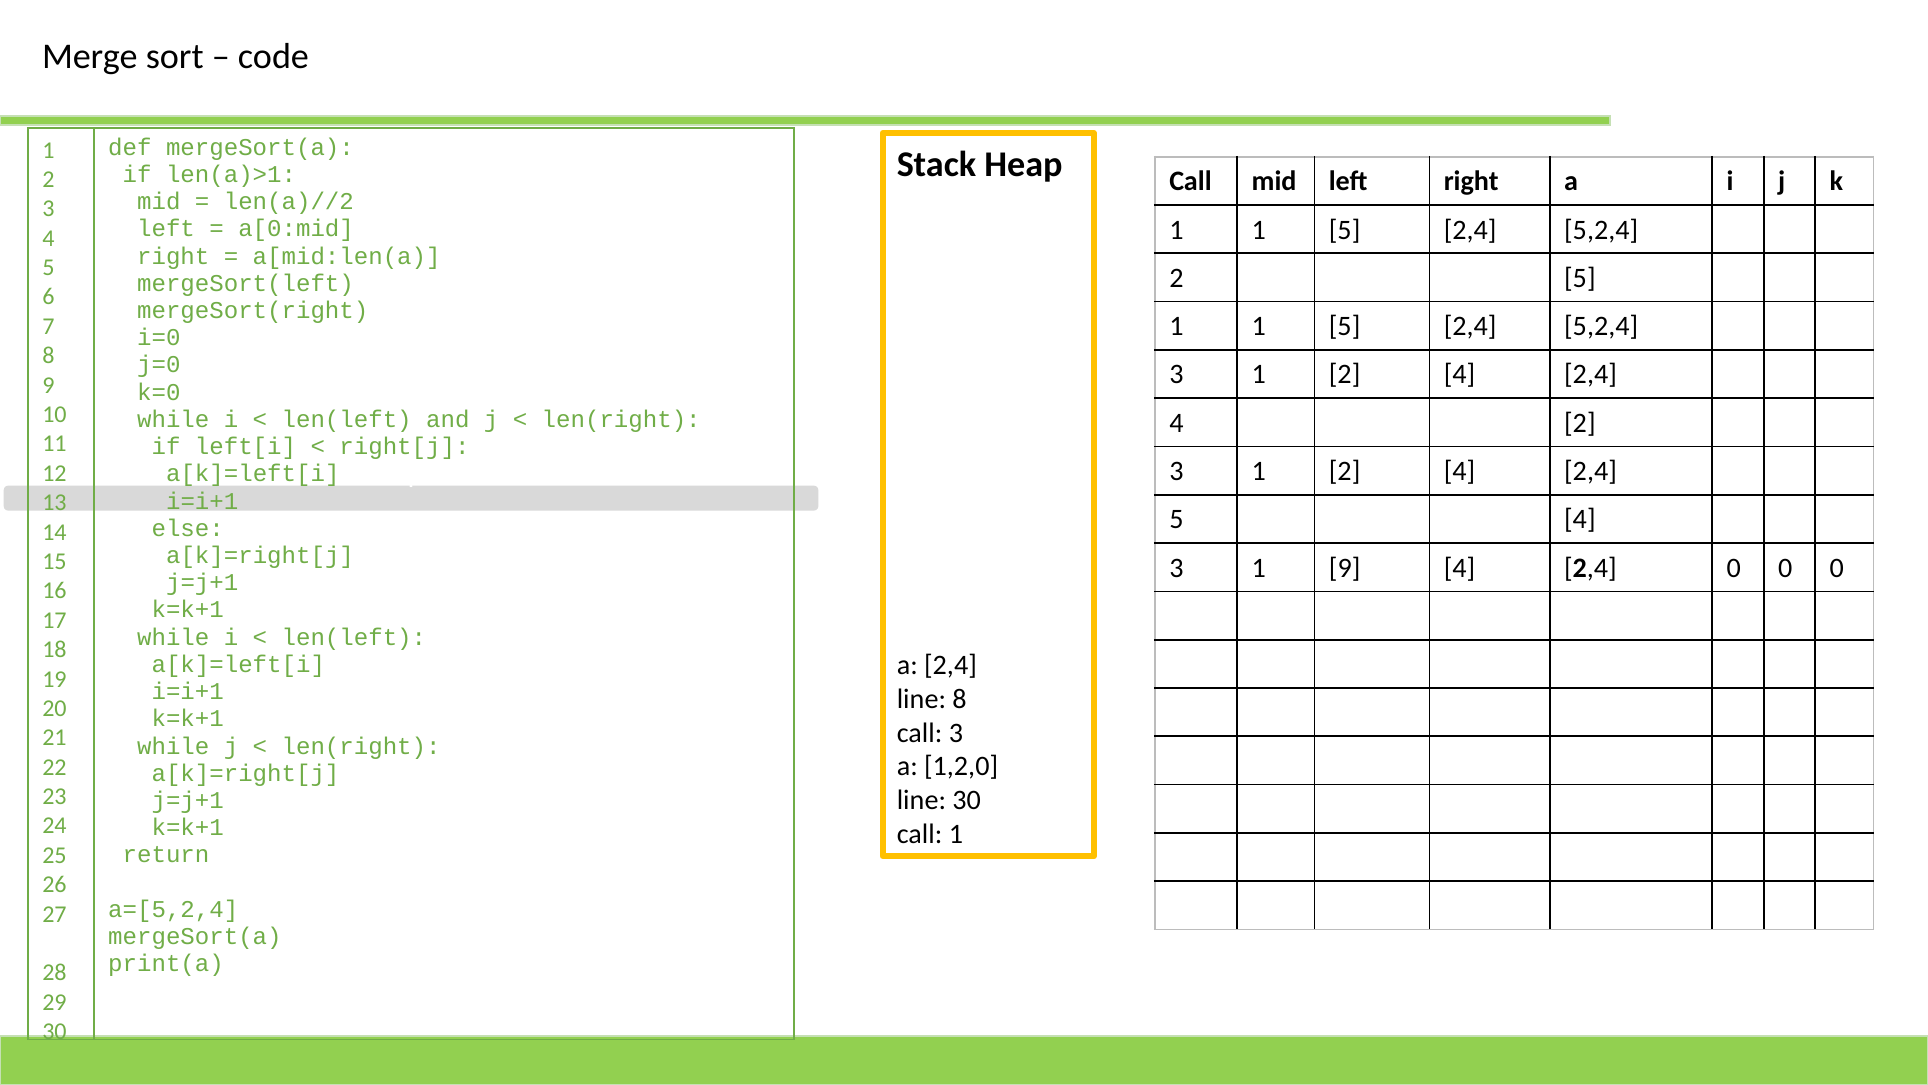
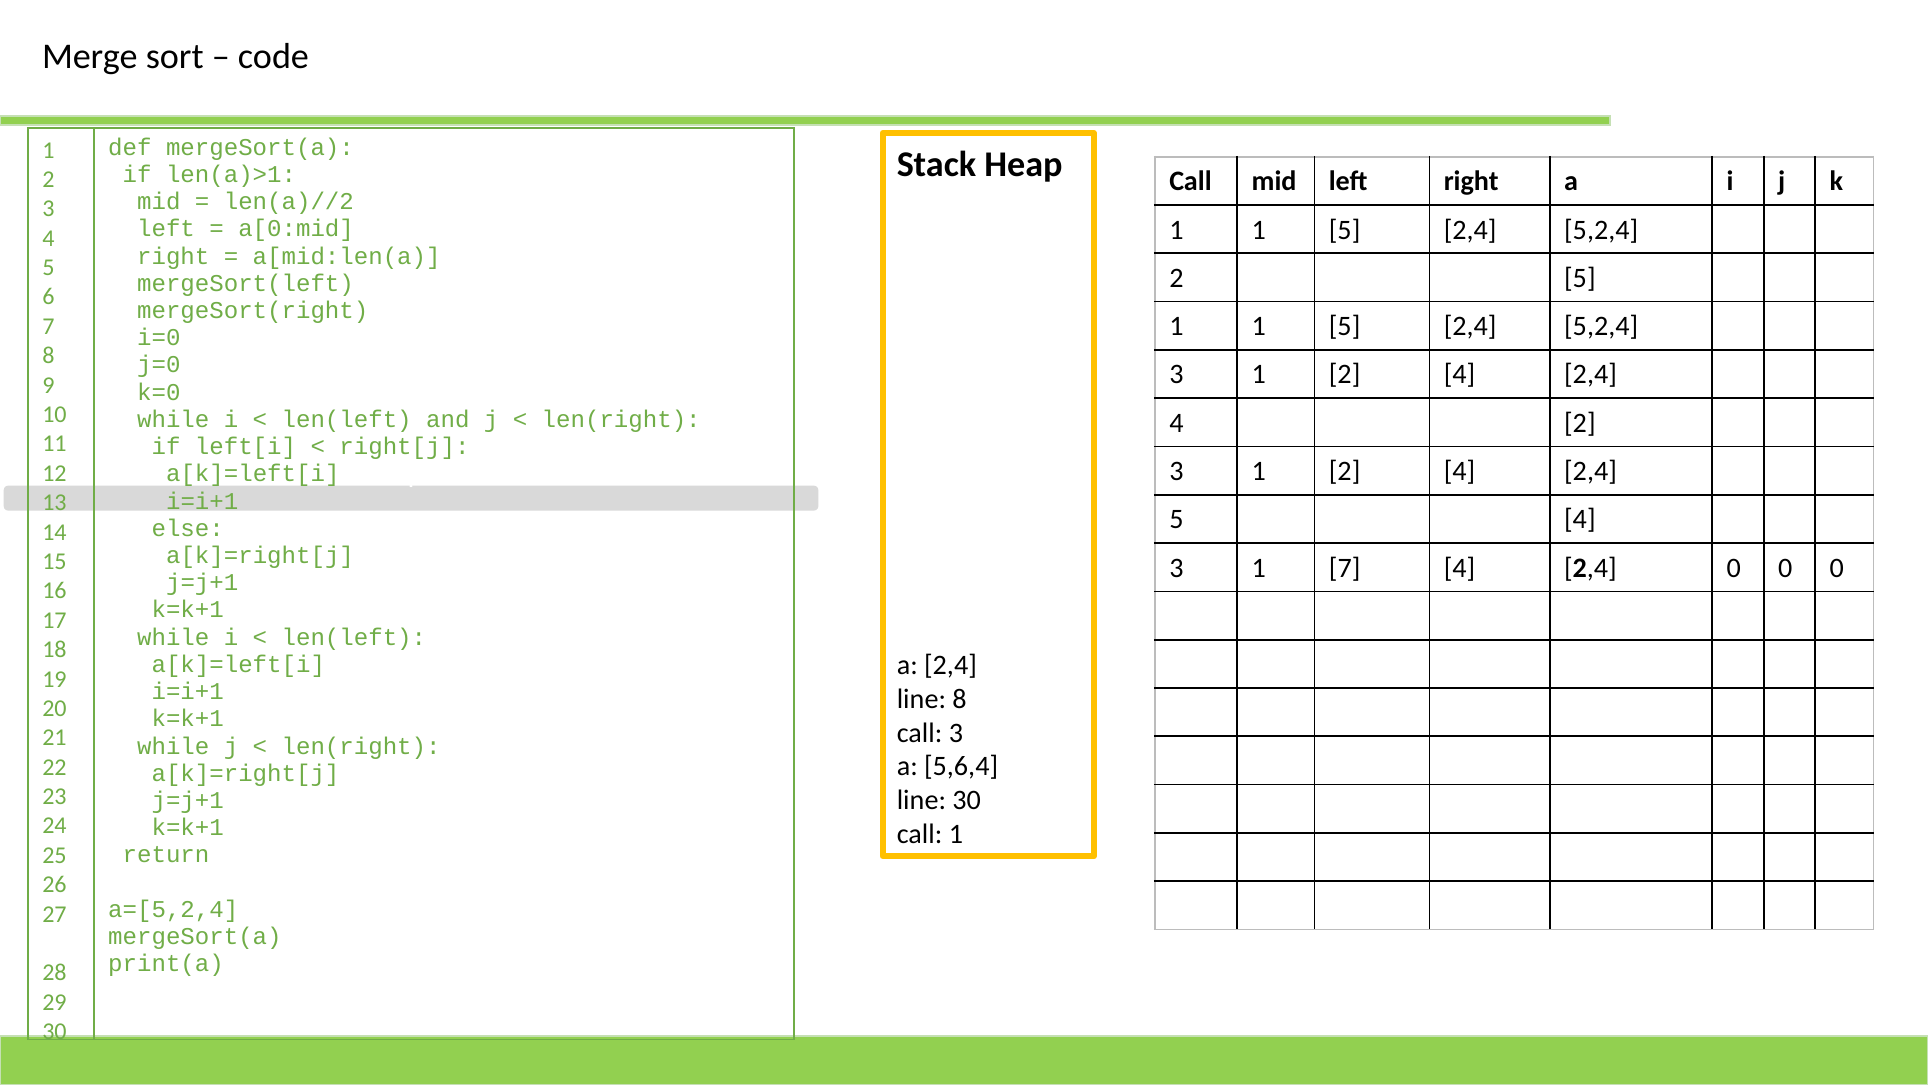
1 9: 9 -> 7
1,2,0: 1,2,0 -> 5,6,4
